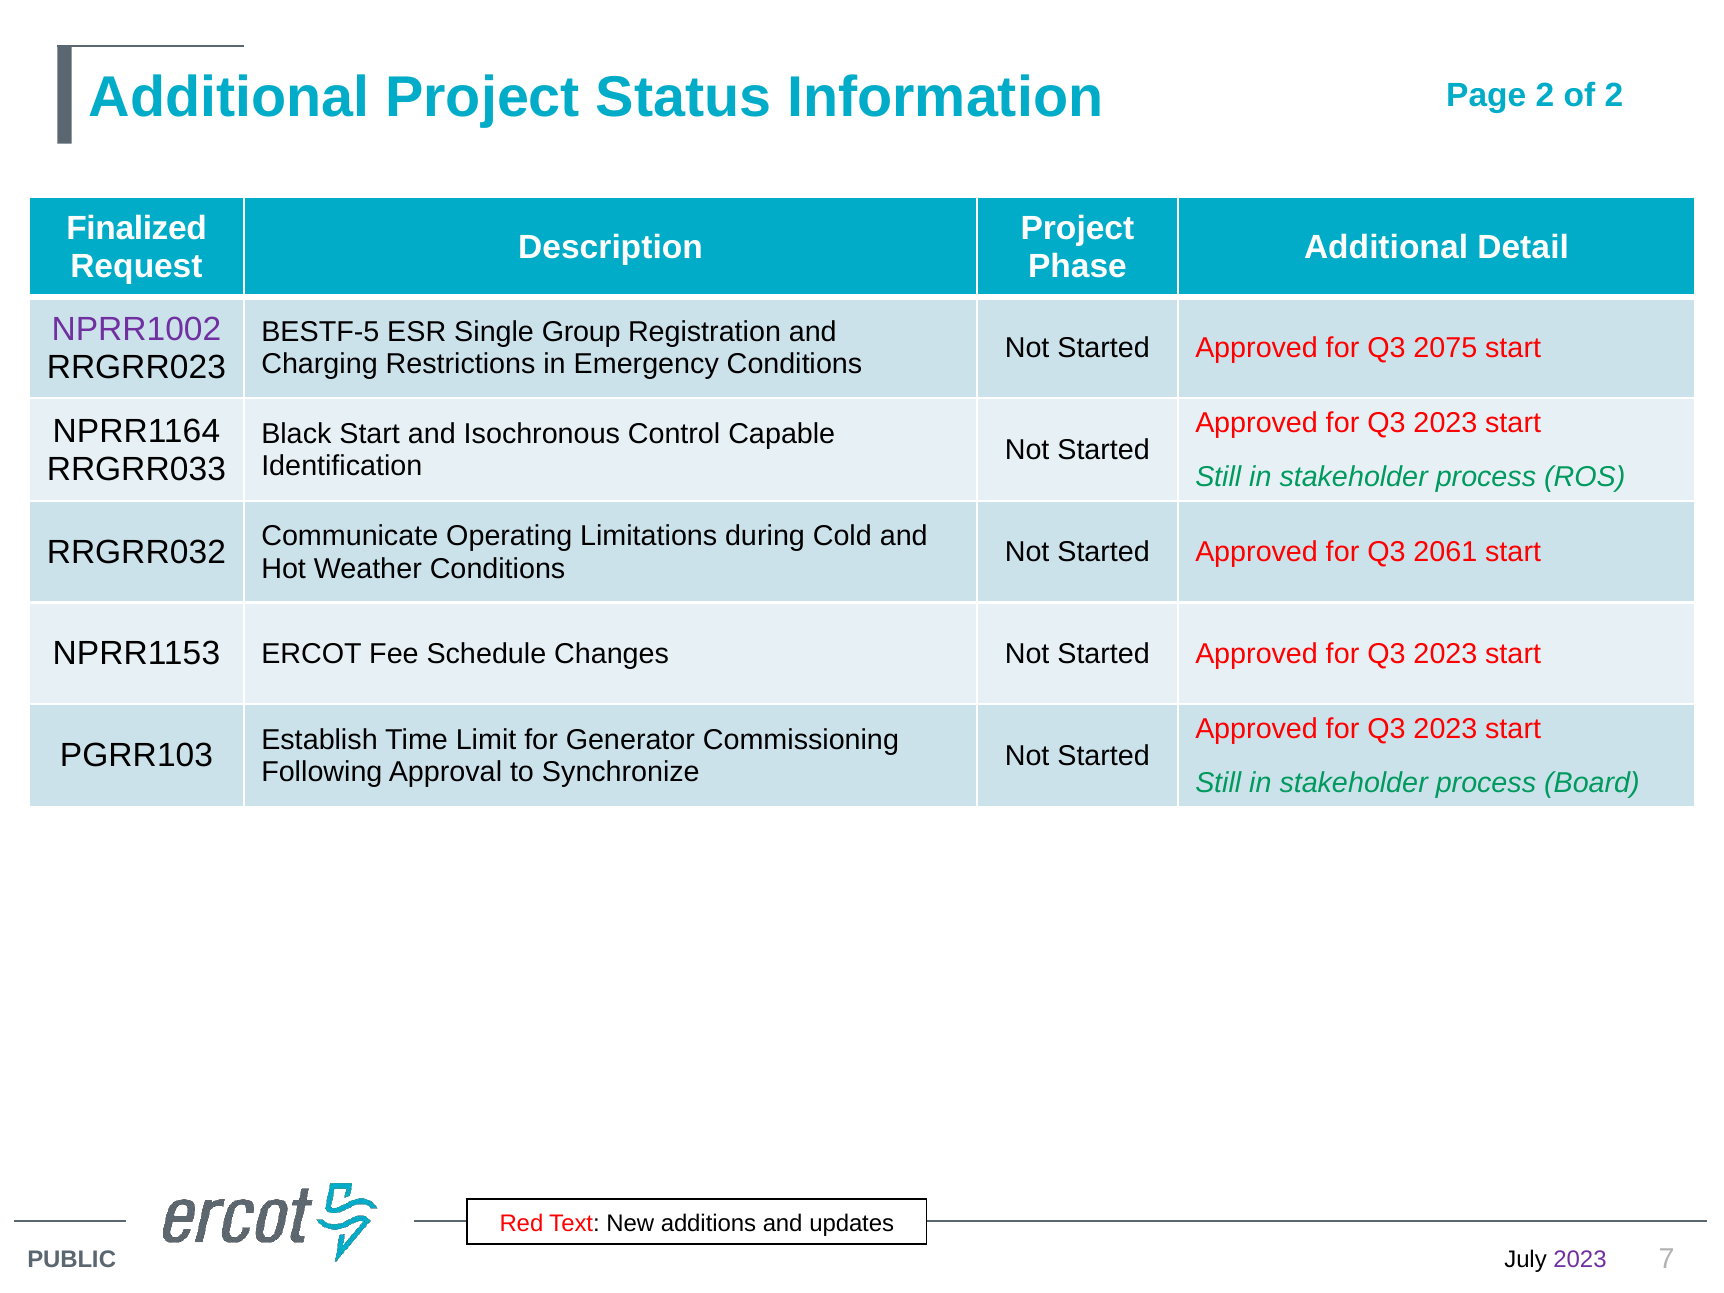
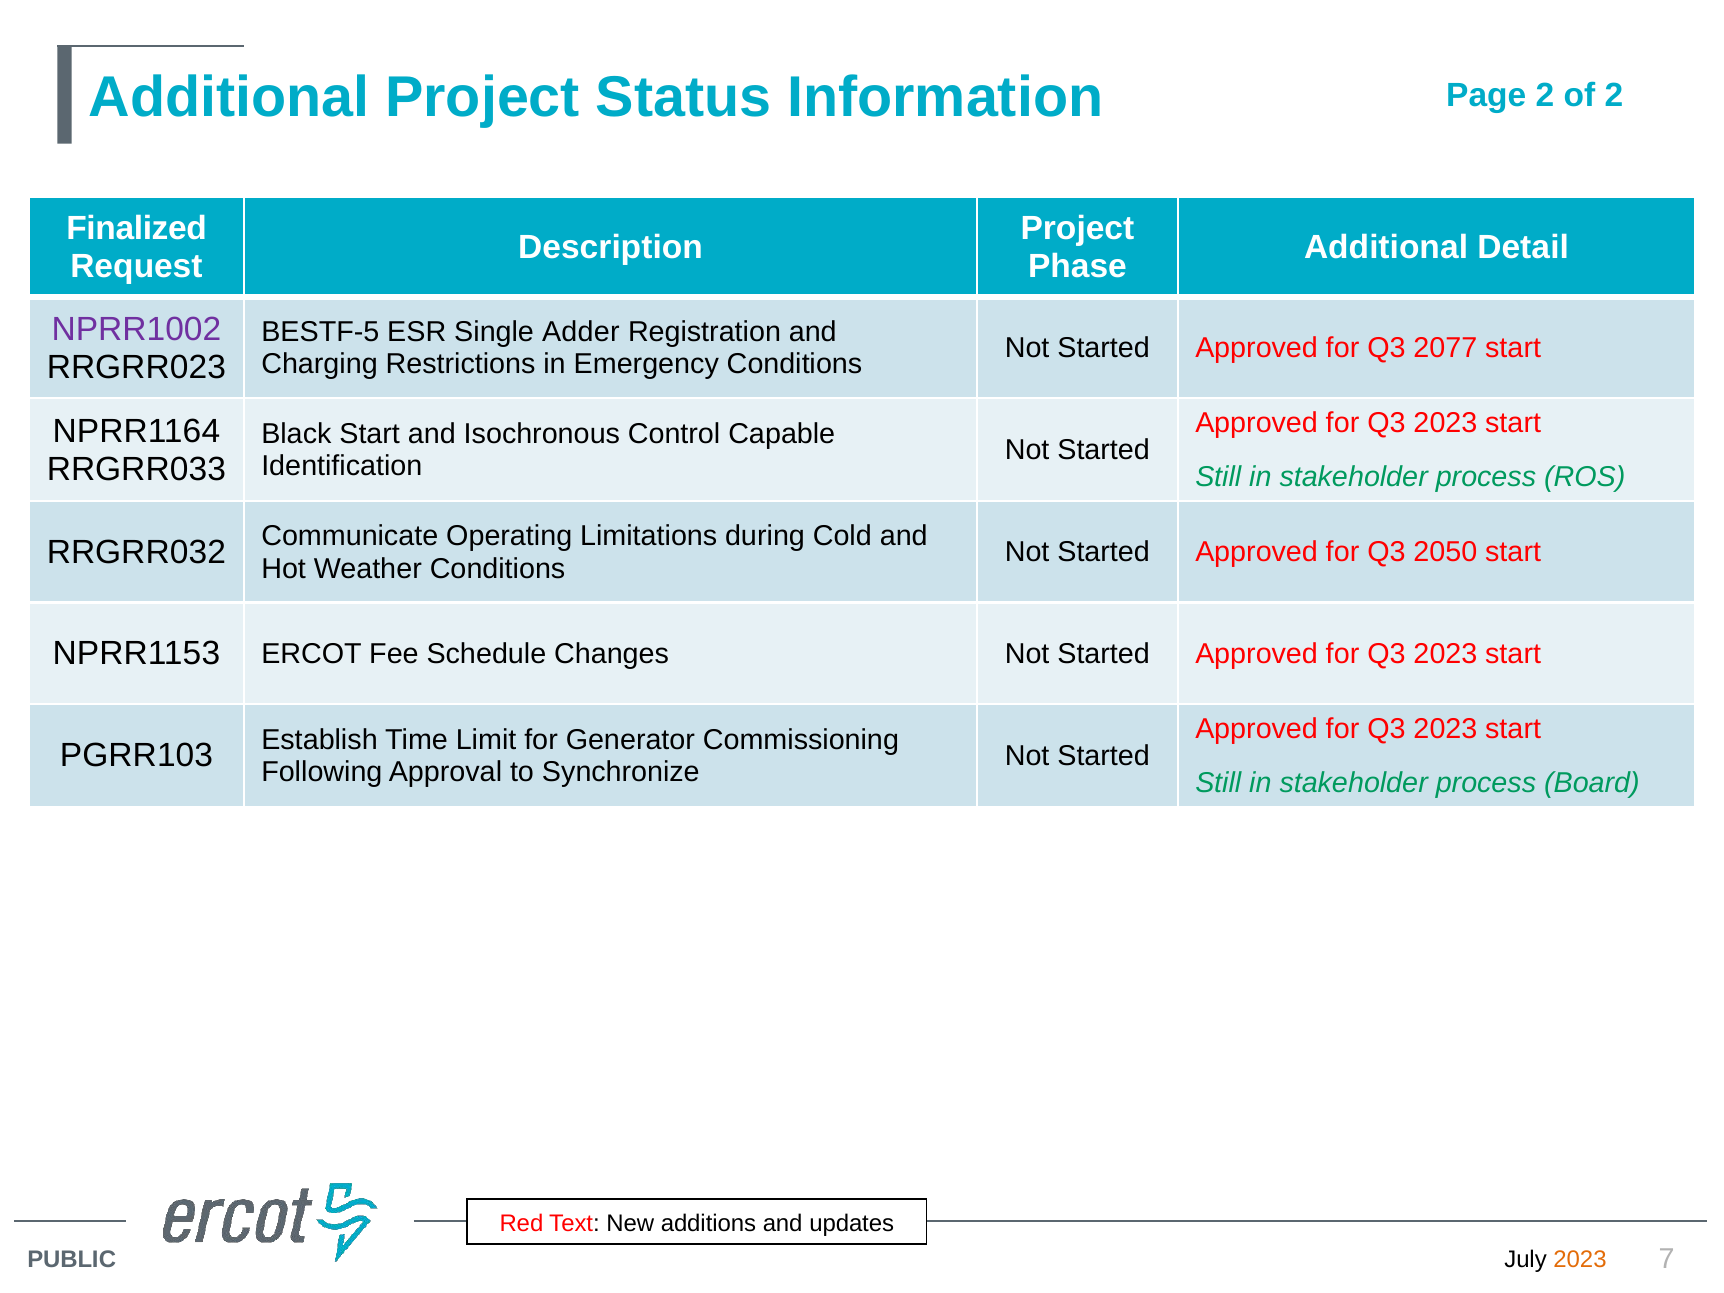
Group: Group -> Adder
2075: 2075 -> 2077
2061: 2061 -> 2050
2023 at (1580, 1260) colour: purple -> orange
